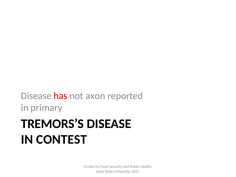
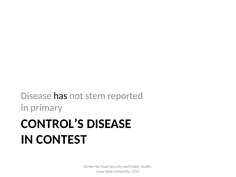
has colour: red -> black
axon: axon -> stem
TREMORS’S: TREMORS’S -> CONTROL’S
